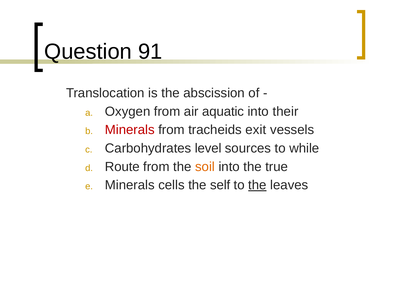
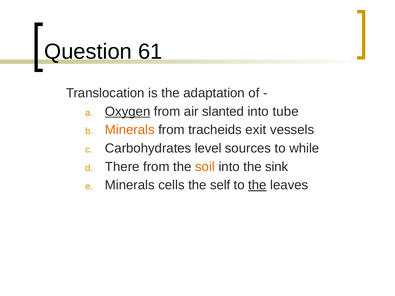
91: 91 -> 61
abscission: abscission -> adaptation
Oxygen underline: none -> present
aquatic: aquatic -> slanted
their: their -> tube
Minerals at (130, 130) colour: red -> orange
Route: Route -> There
true: true -> sink
